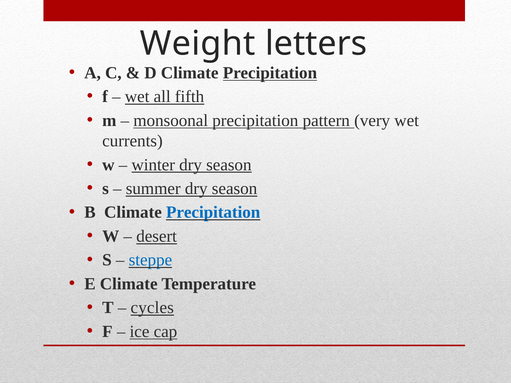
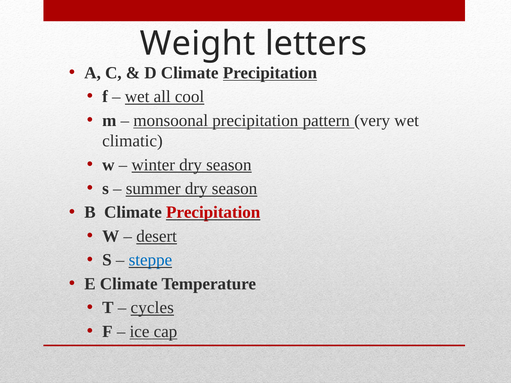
fifth: fifth -> cool
currents: currents -> climatic
Precipitation at (213, 213) colour: blue -> red
